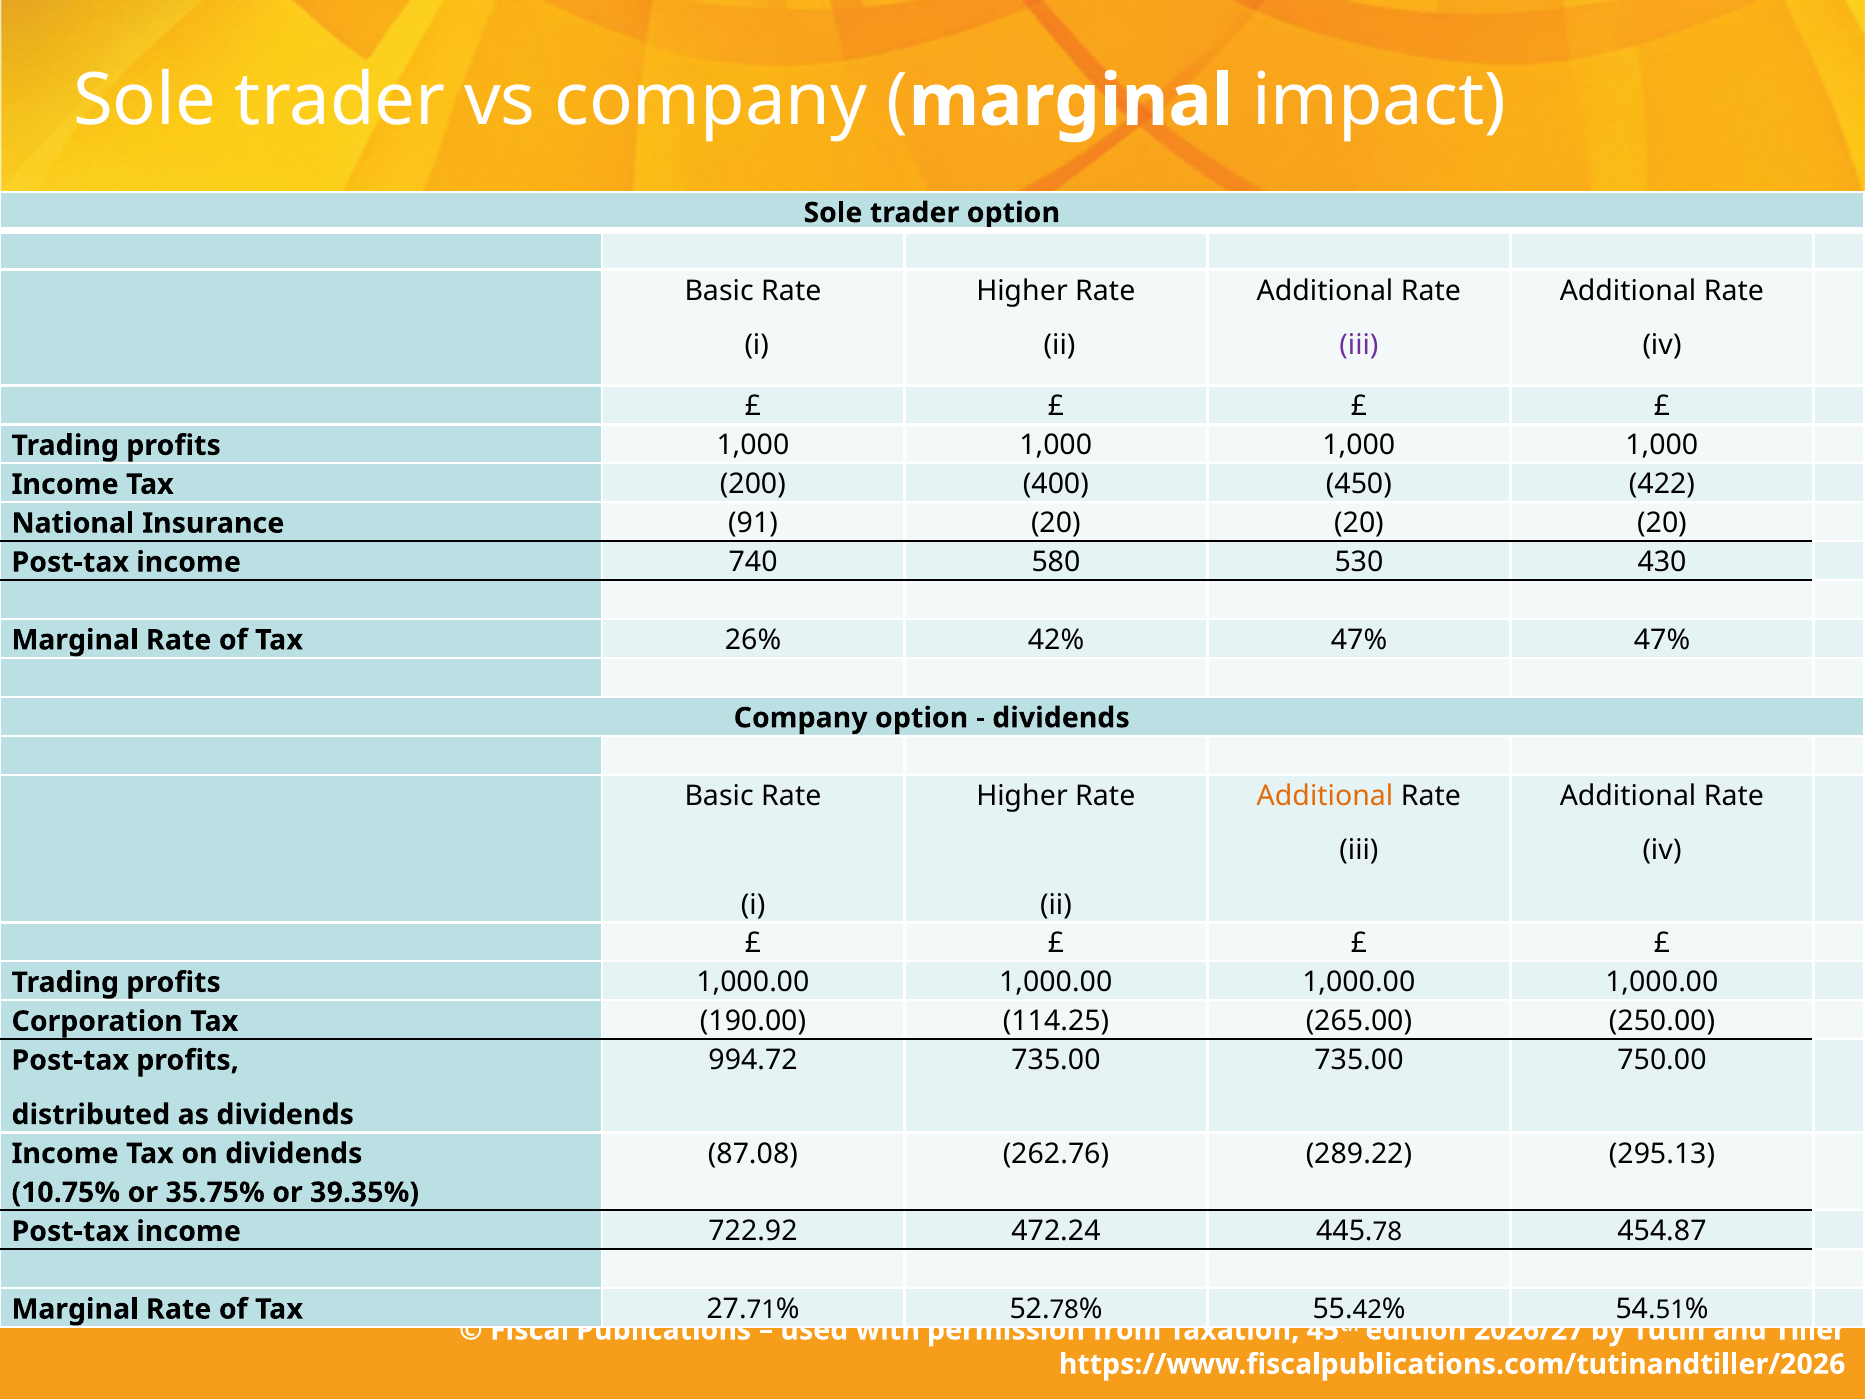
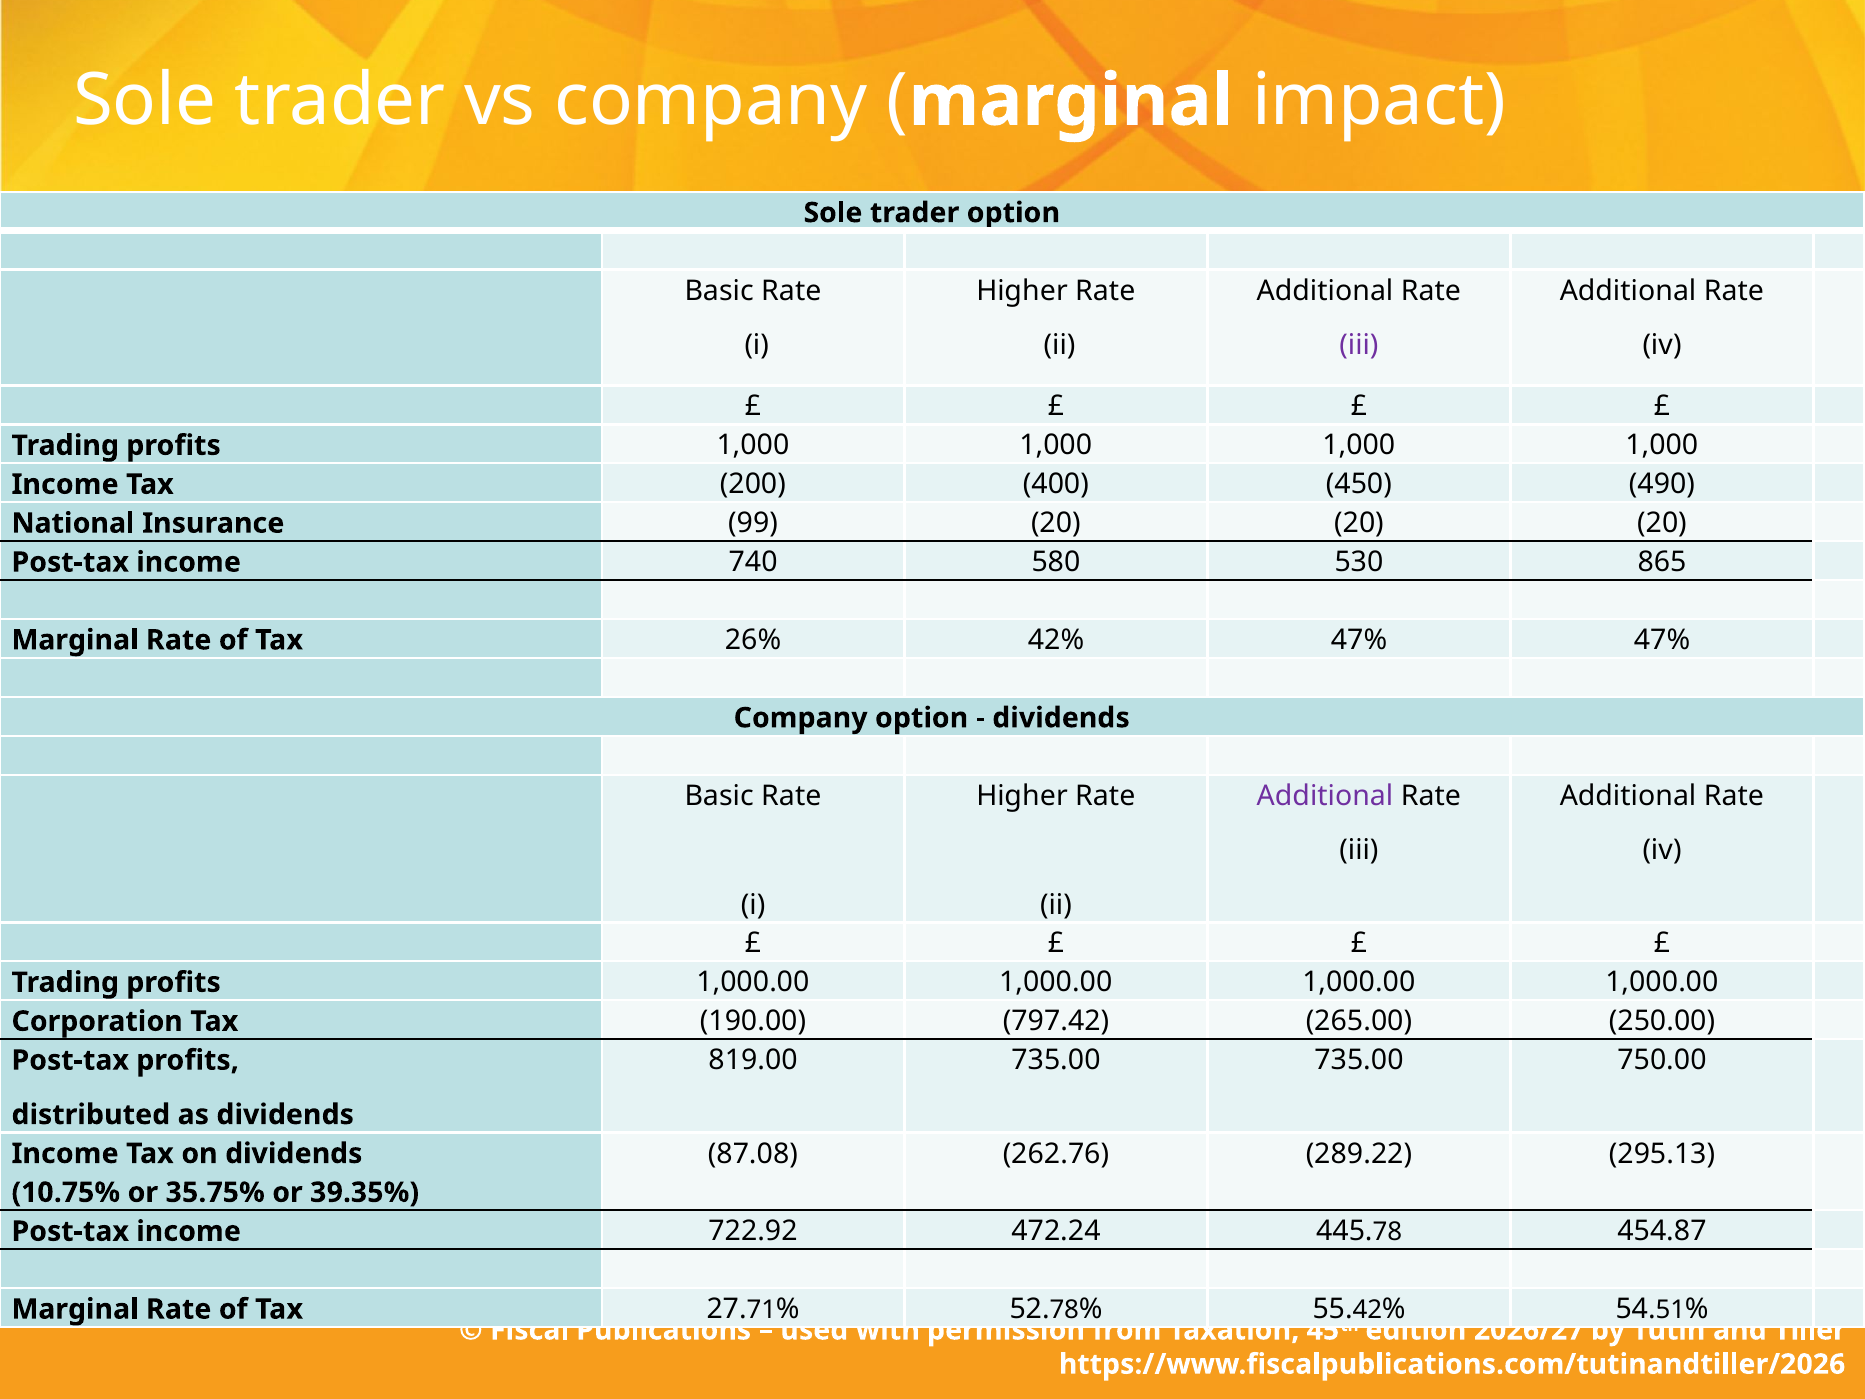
422: 422 -> 490
91: 91 -> 99
430: 430 -> 865
Additional at (1325, 796) colour: orange -> purple
114.25: 114.25 -> 797.42
994.72: 994.72 -> 819.00
